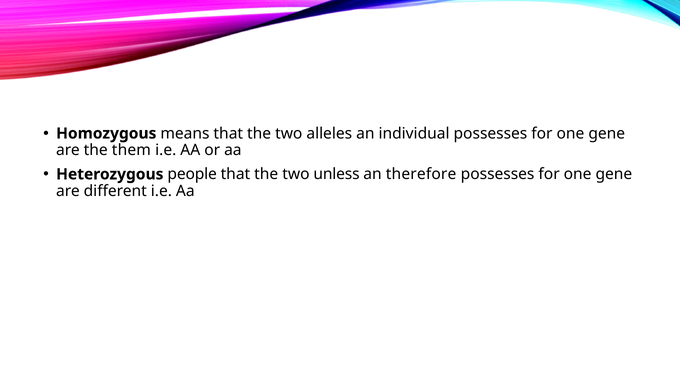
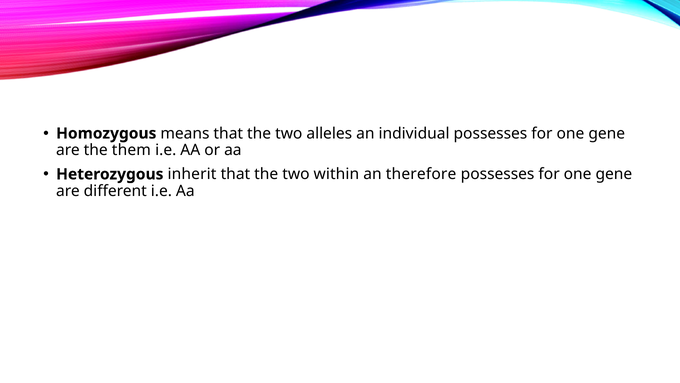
people: people -> inherit
unless: unless -> within
